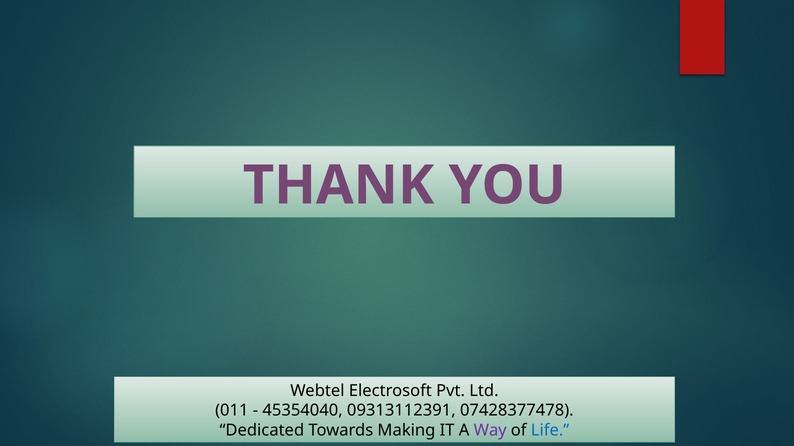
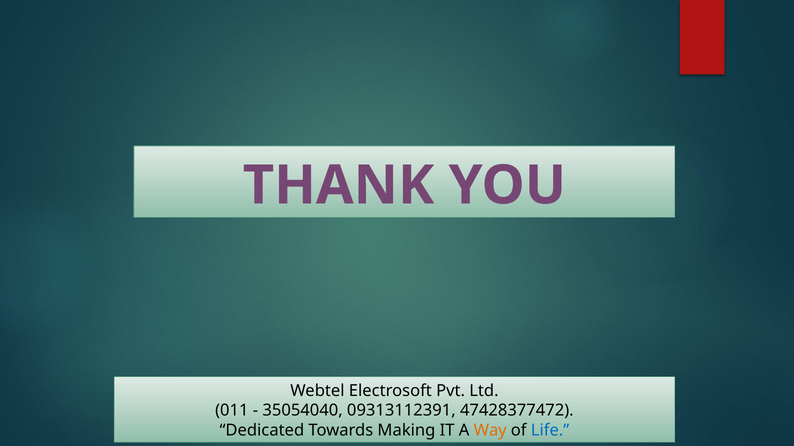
45354040: 45354040 -> 35054040
07428377478: 07428377478 -> 47428377472
Way colour: purple -> orange
